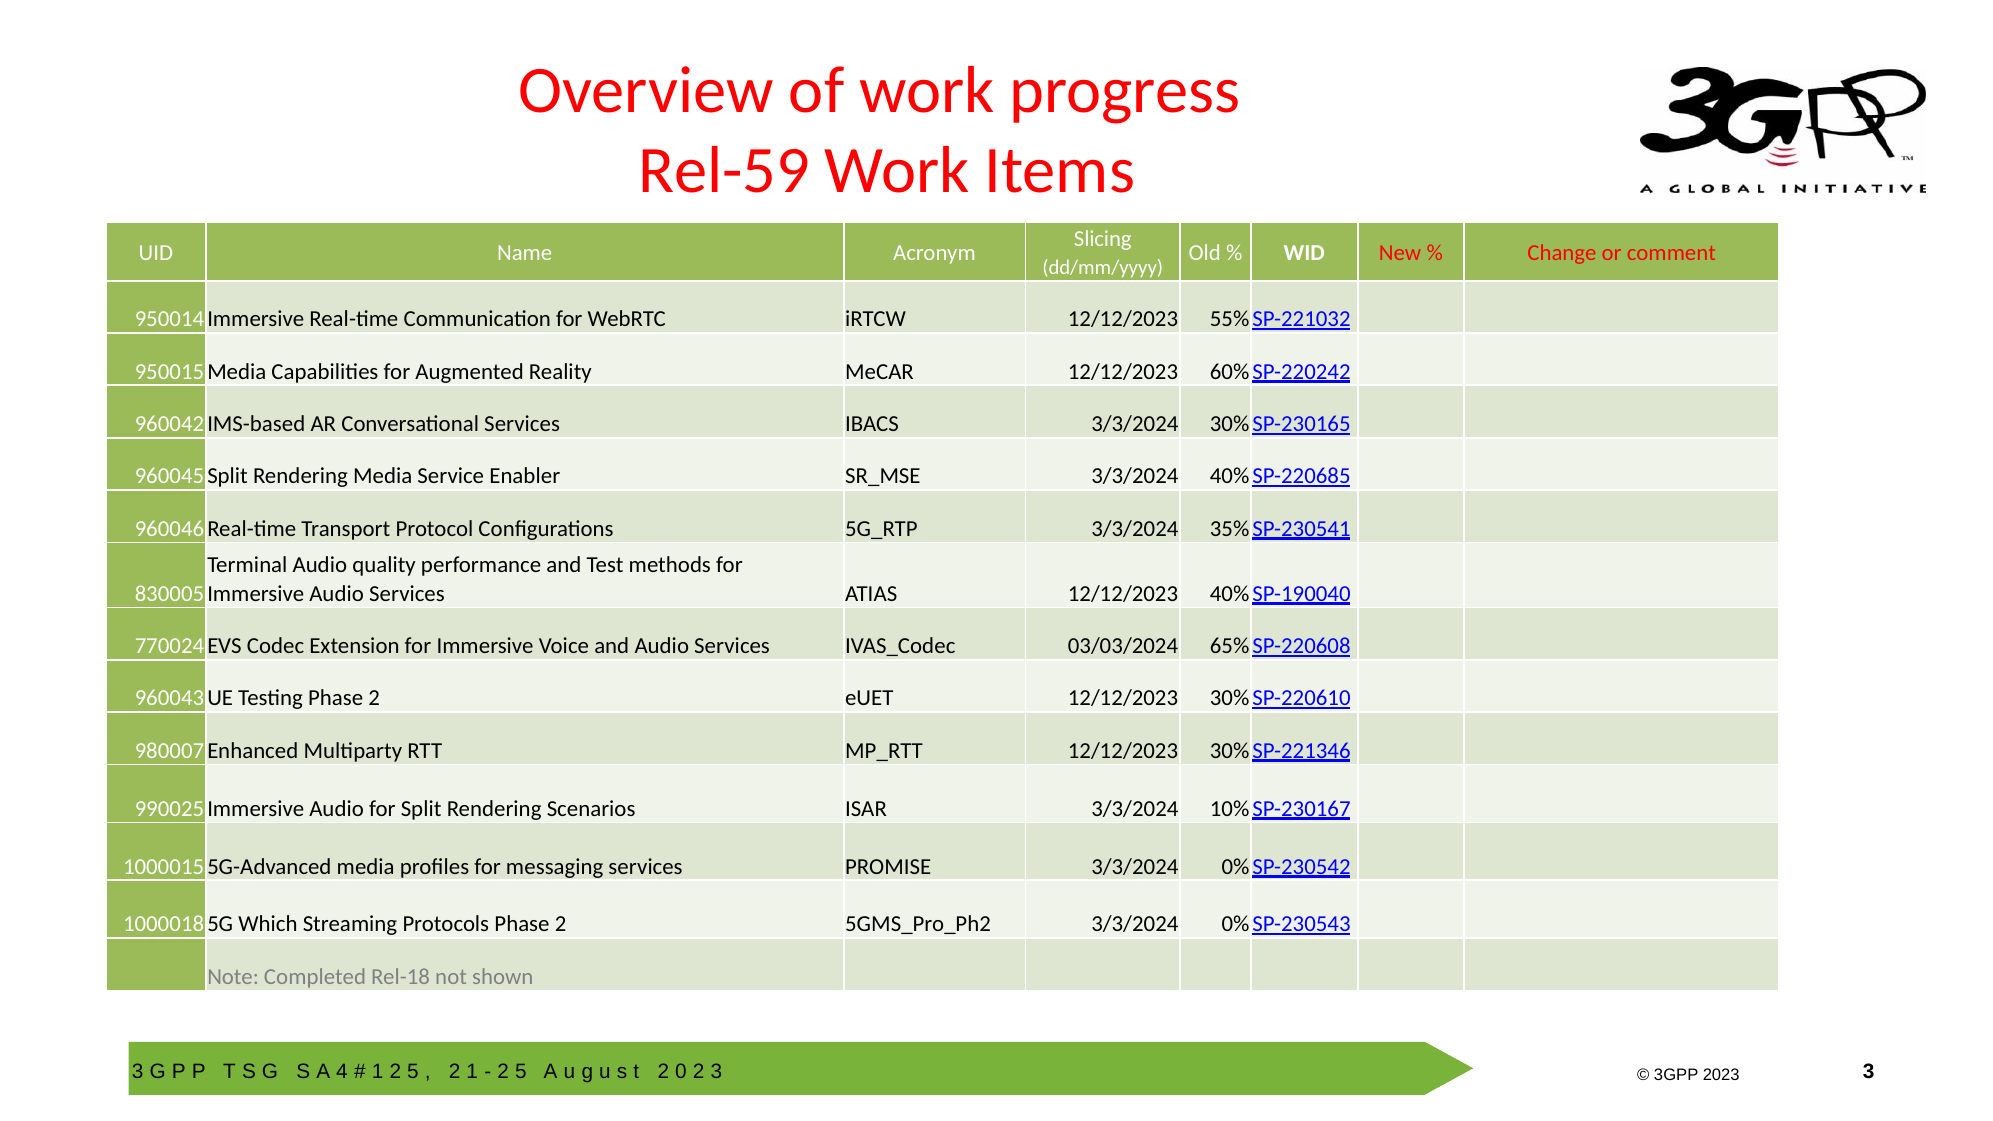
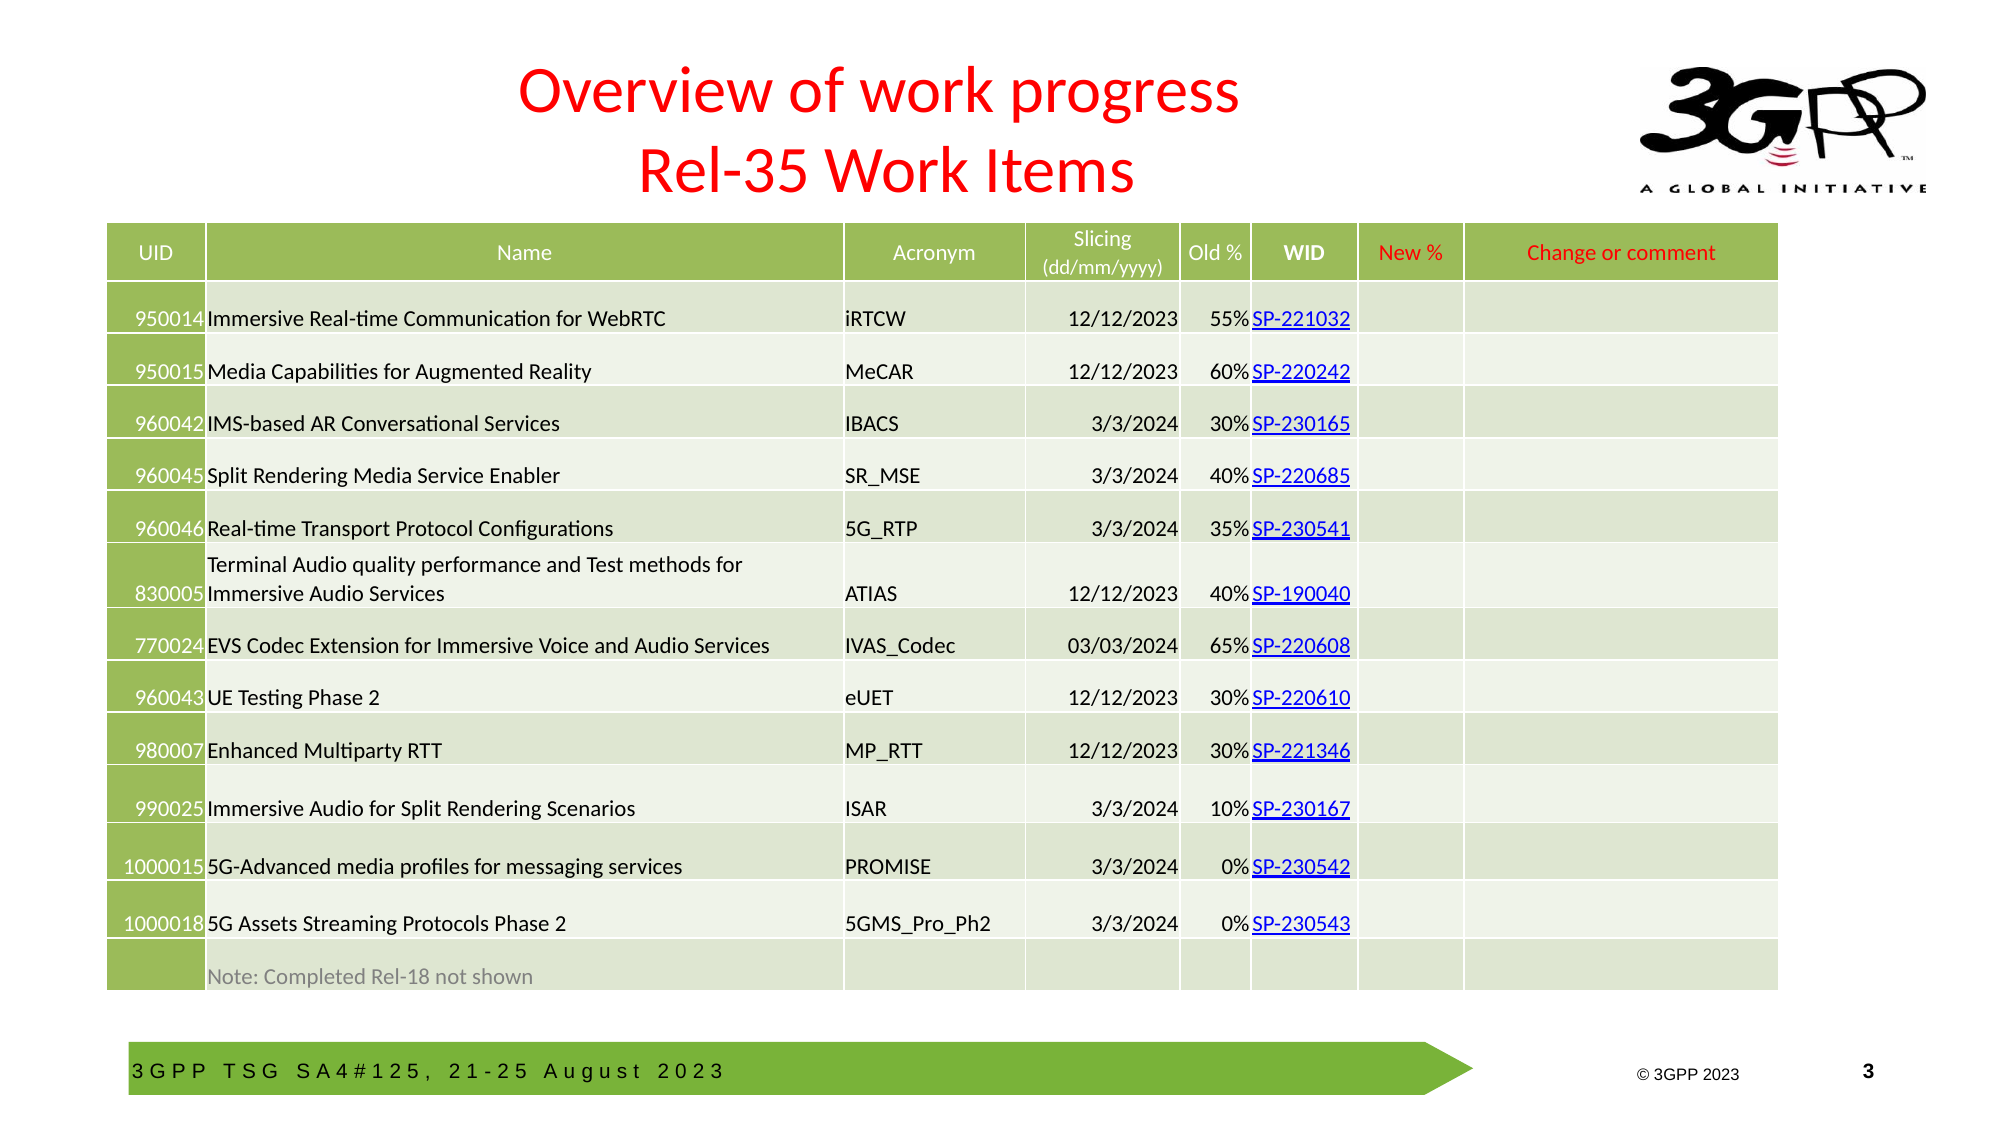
Rel-59: Rel-59 -> Rel-35
Which: Which -> Assets
